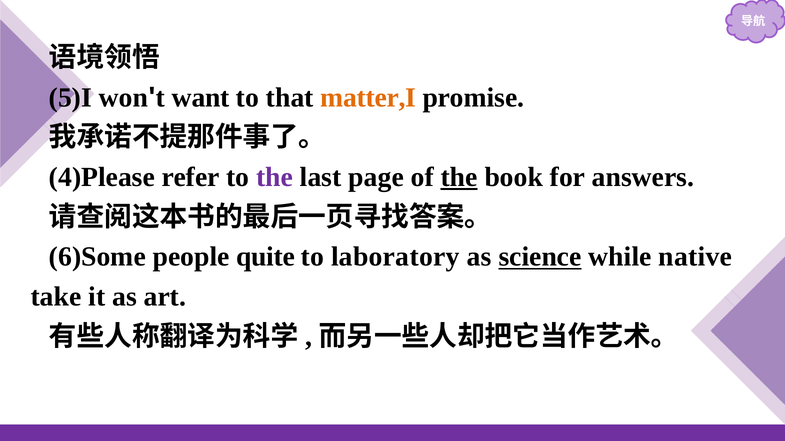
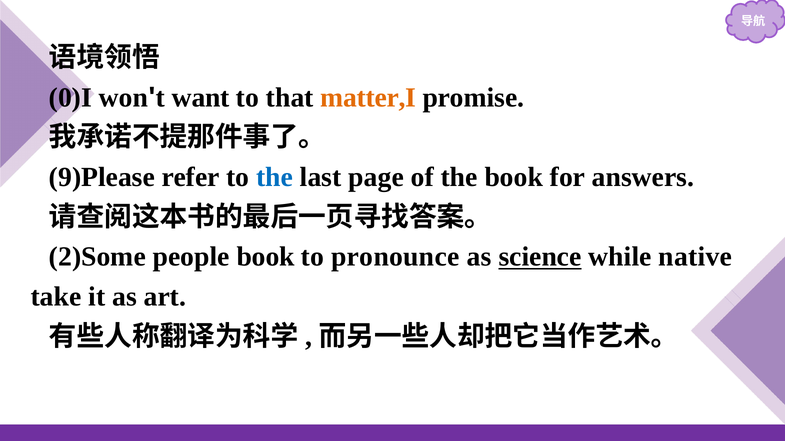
5)I: 5)I -> 0)I
4)Please: 4)Please -> 9)Please
the at (275, 177) colour: purple -> blue
the at (459, 177) underline: present -> none
6)Some: 6)Some -> 2)Some
people quite: quite -> book
laboratory: laboratory -> pronounce
